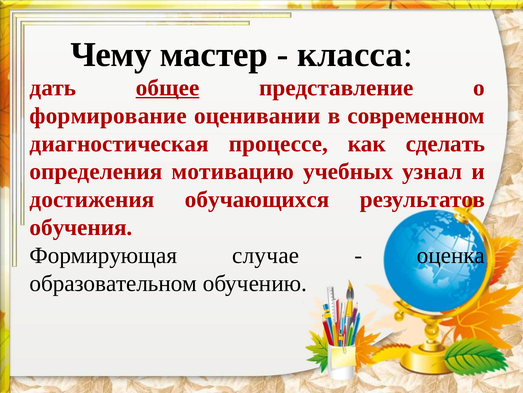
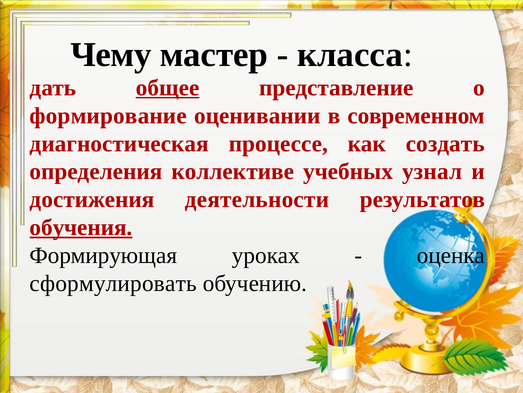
сделать: сделать -> создать
мотивацию: мотивацию -> коллективе
обучающихся: обучающихся -> деятельности
обучения underline: none -> present
случае: случае -> уроках
образовательном: образовательном -> сформулировать
